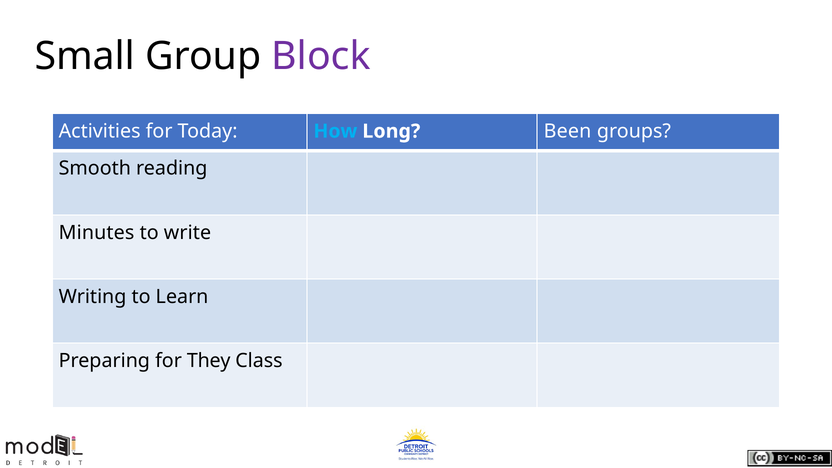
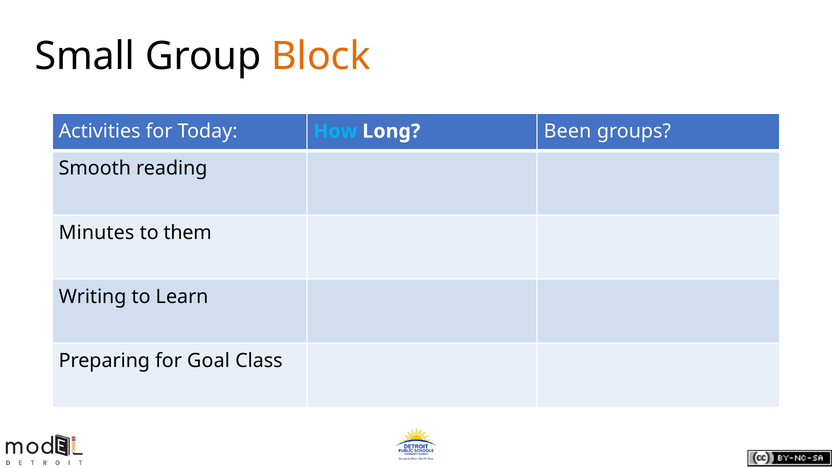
Block colour: purple -> orange
write: write -> them
They: They -> Goal
